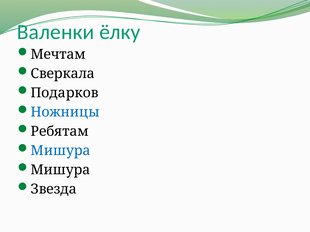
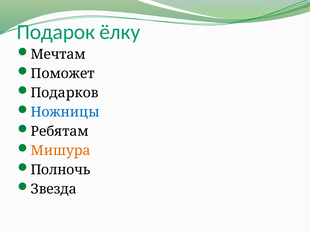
Валенки: Валенки -> Подарок
Сверкала: Сверкала -> Поможет
Мишура at (61, 151) colour: blue -> orange
Мишура at (60, 170): Мишура -> Полночь
